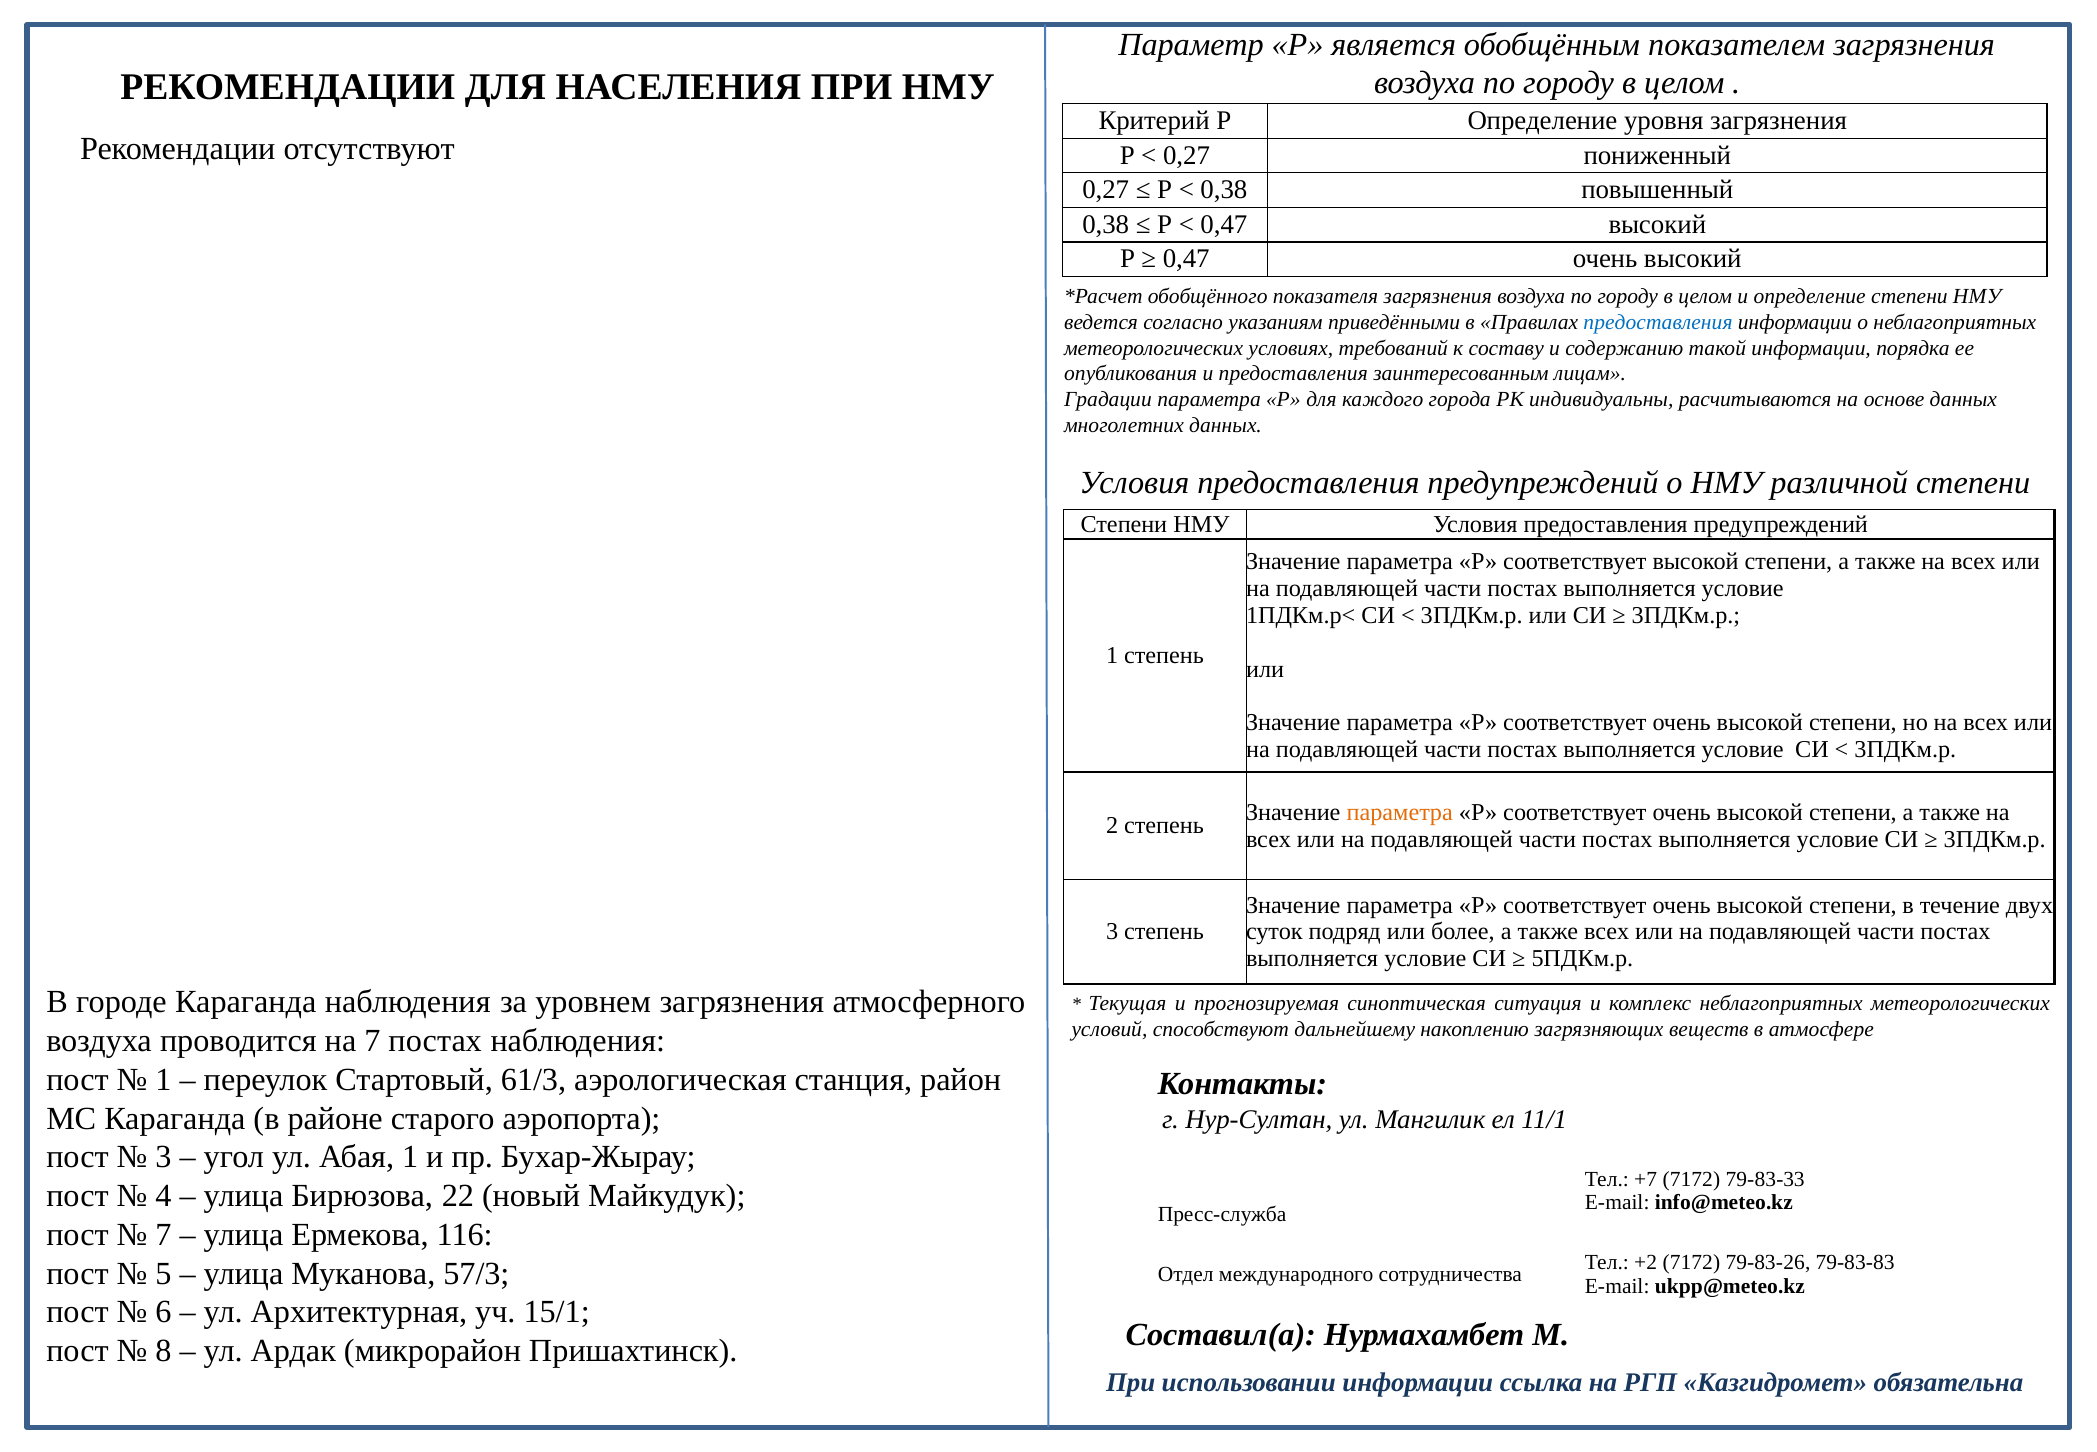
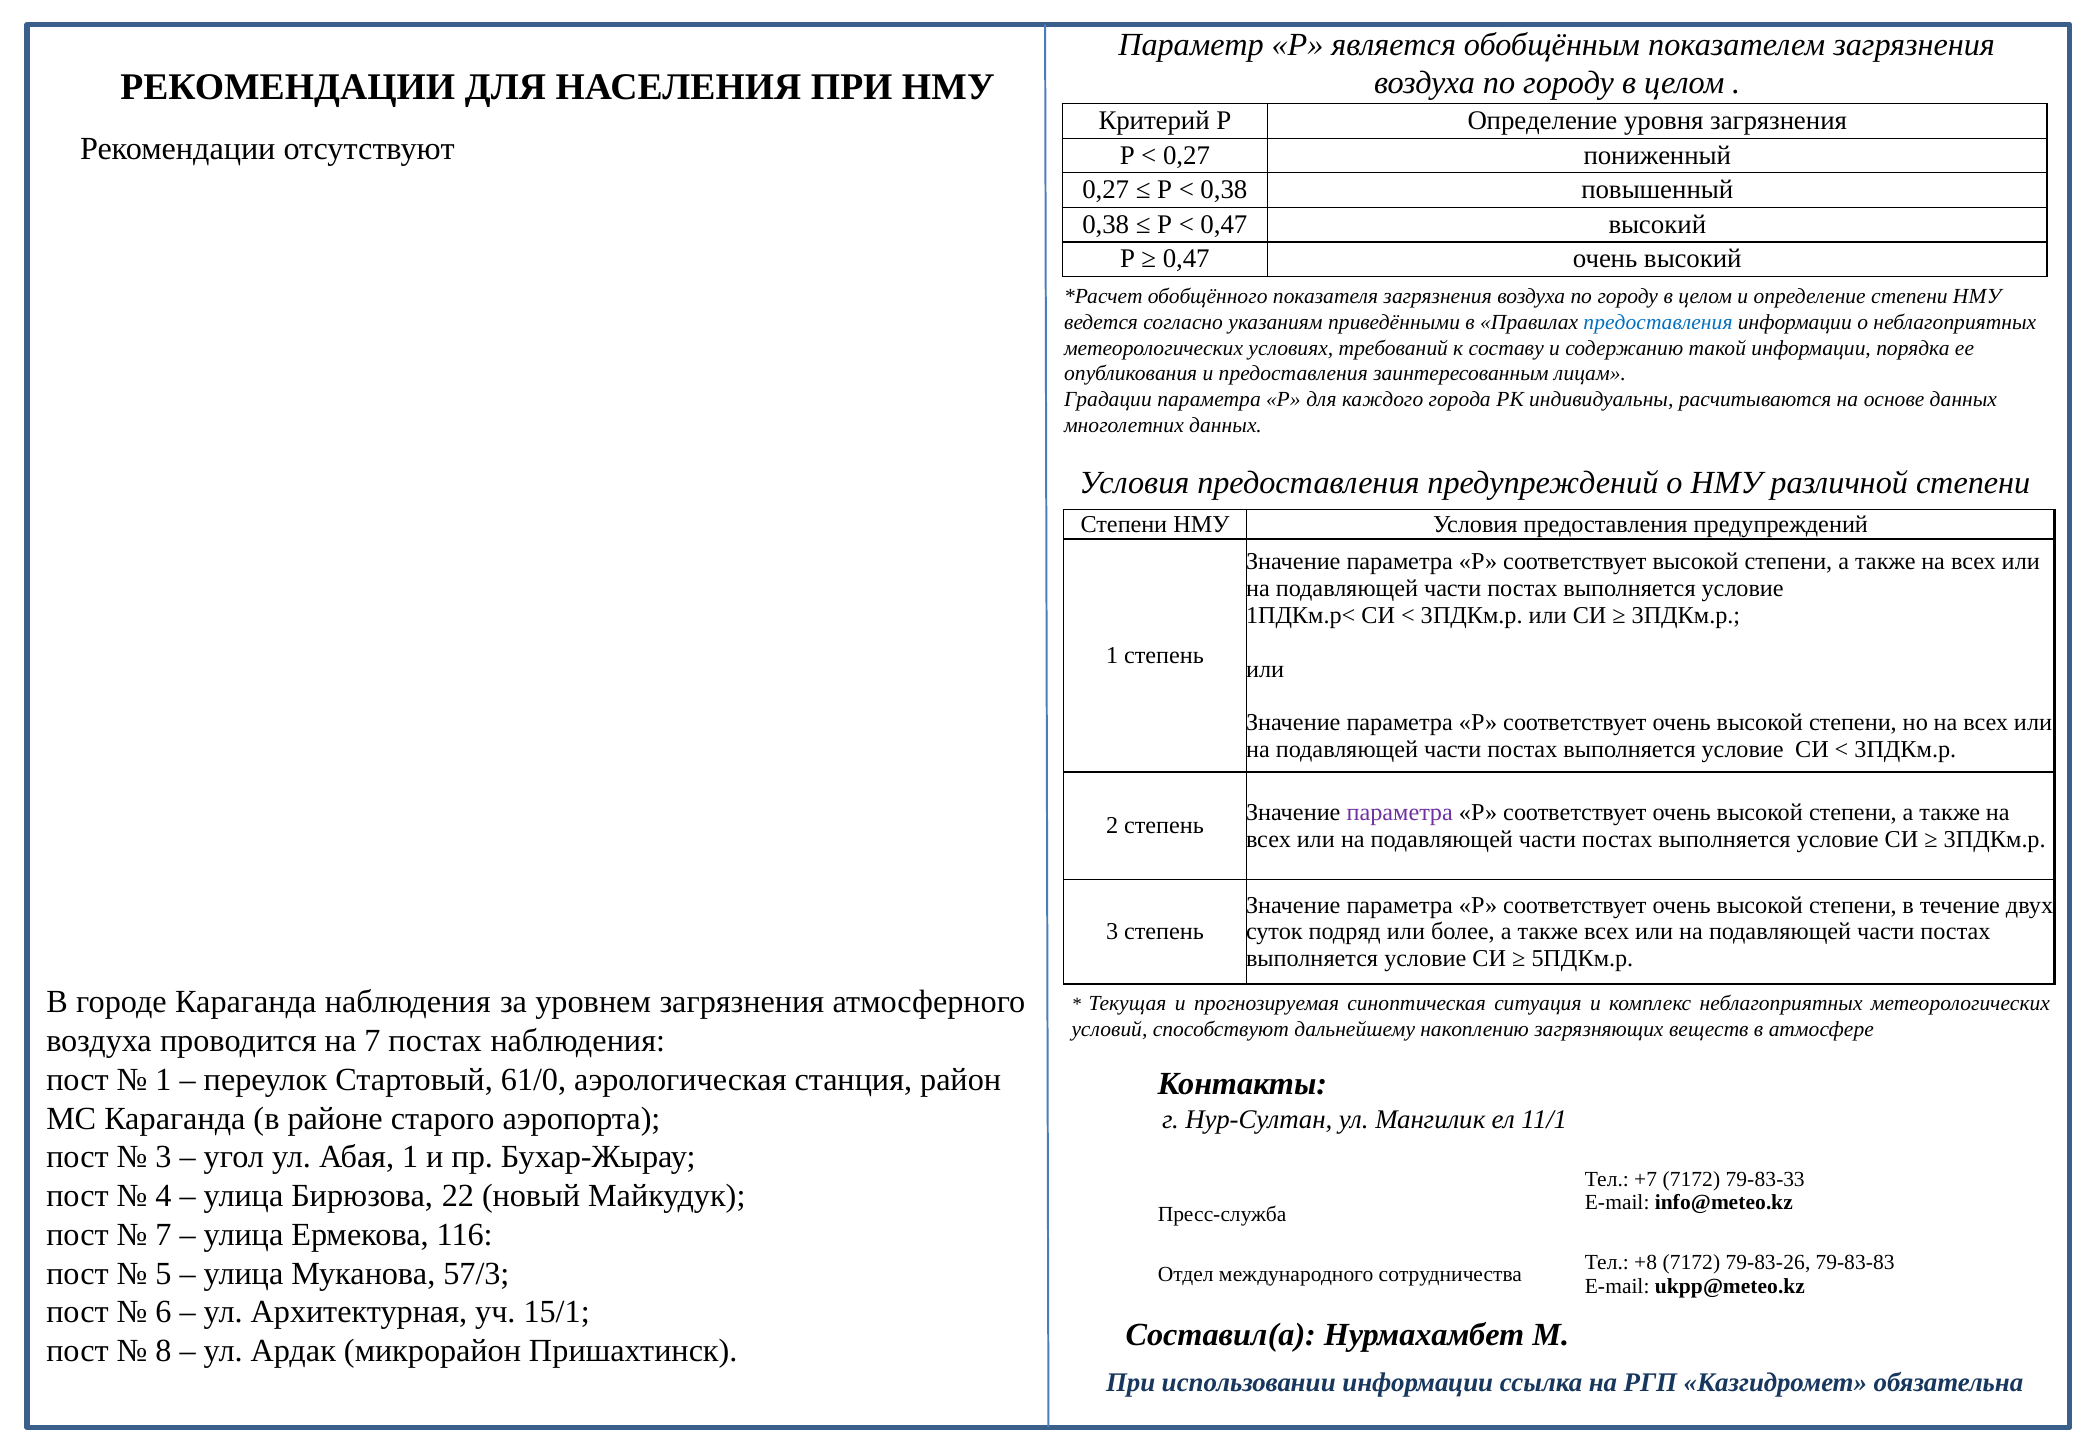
параметра at (1400, 812) colour: orange -> purple
61/3: 61/3 -> 61/0
+2: +2 -> +8
